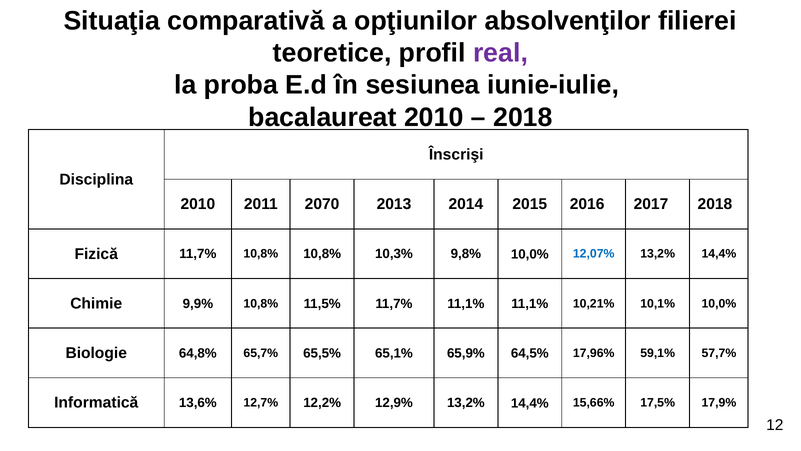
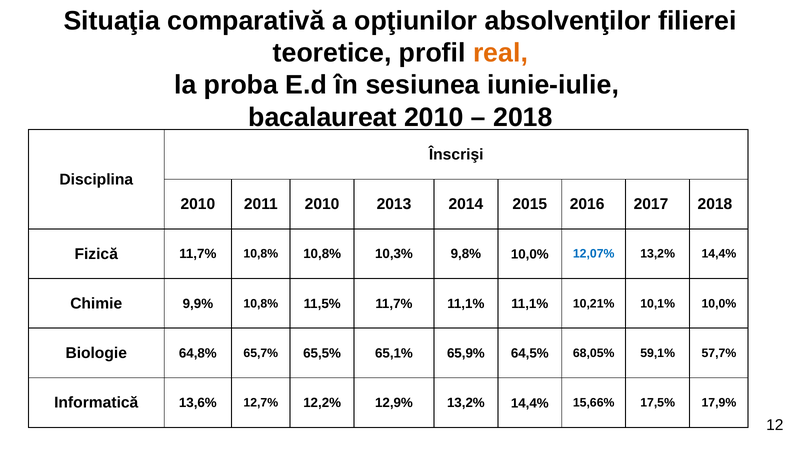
real colour: purple -> orange
2011 2070: 2070 -> 2010
17,96%: 17,96% -> 68,05%
